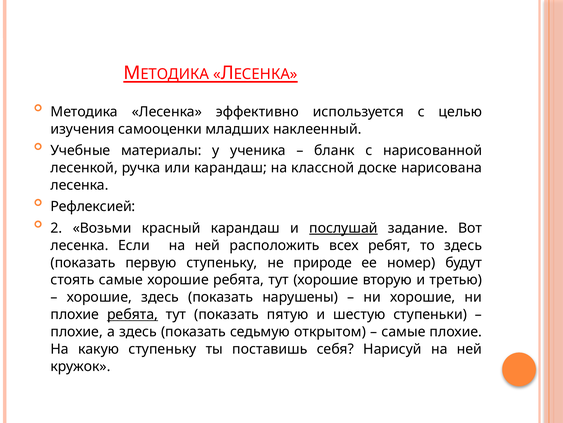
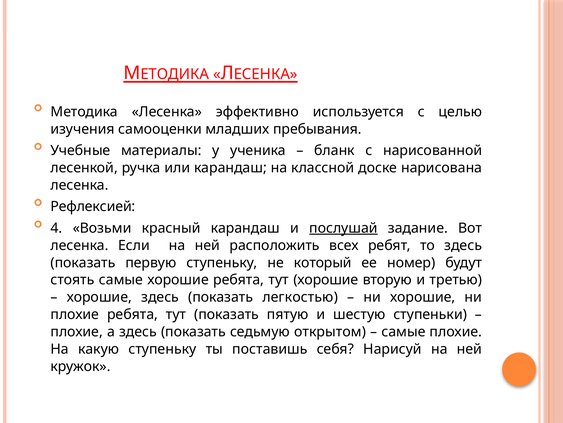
наклеенный: наклеенный -> пребывания
2: 2 -> 4
природе: природе -> который
нарушены: нарушены -> легкостью
ребята at (133, 314) underline: present -> none
